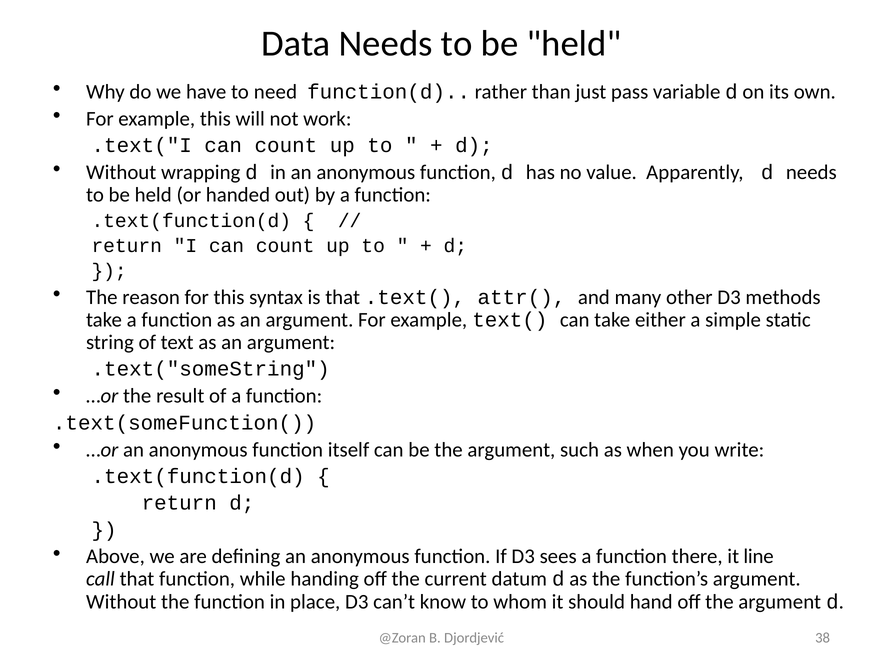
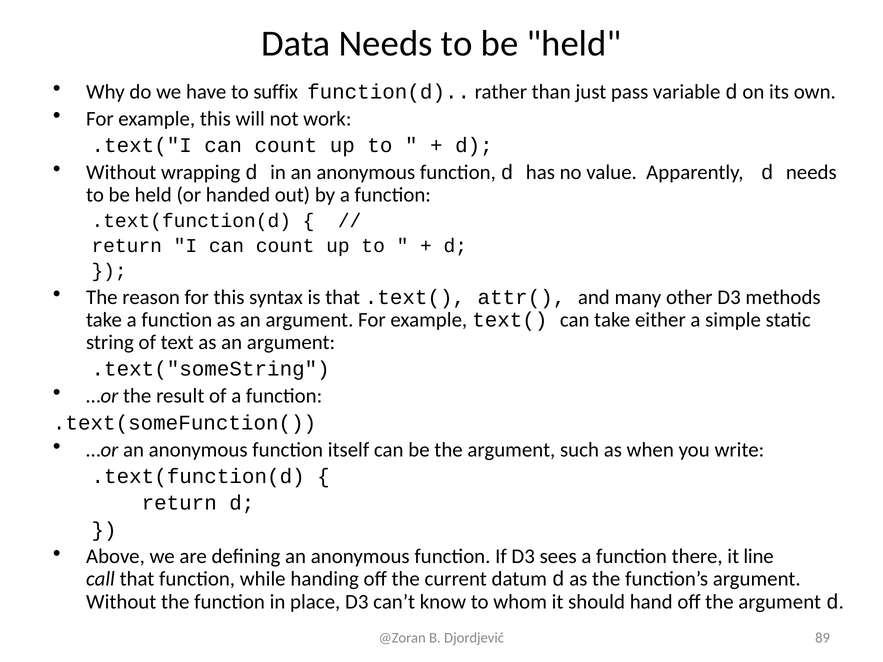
need: need -> suffix
38: 38 -> 89
